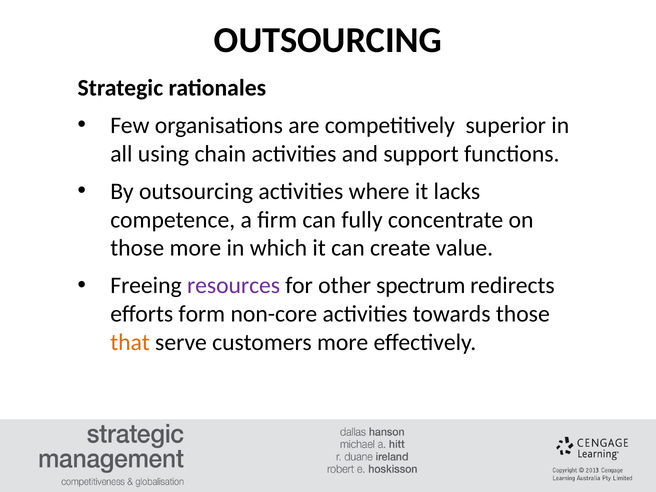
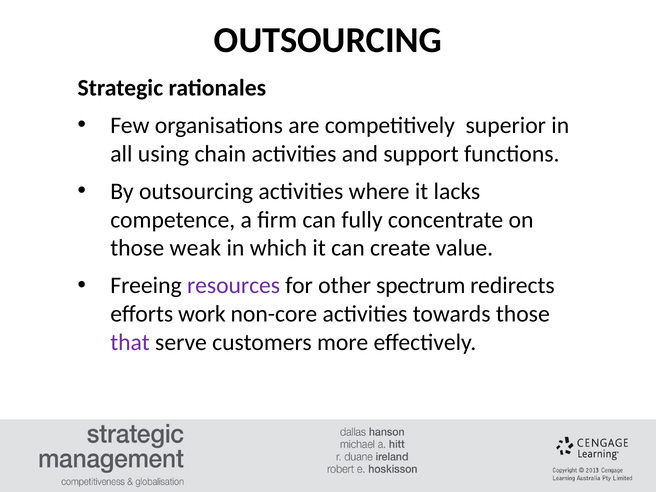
those more: more -> weak
form: form -> work
that colour: orange -> purple
